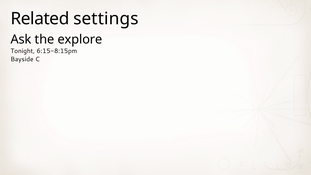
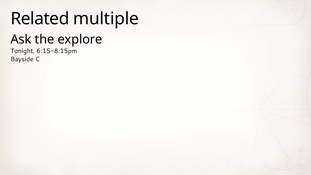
settings: settings -> multiple
